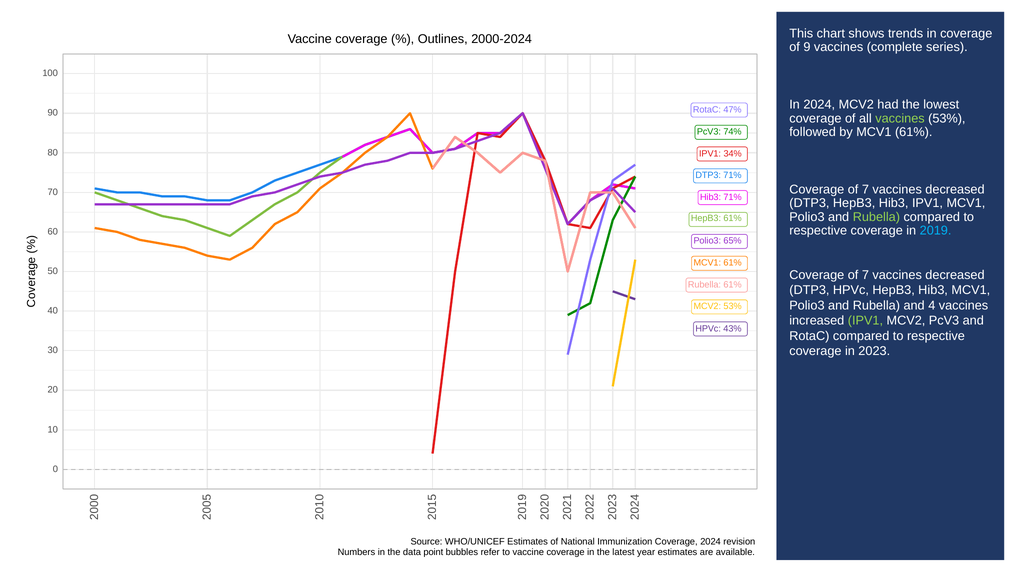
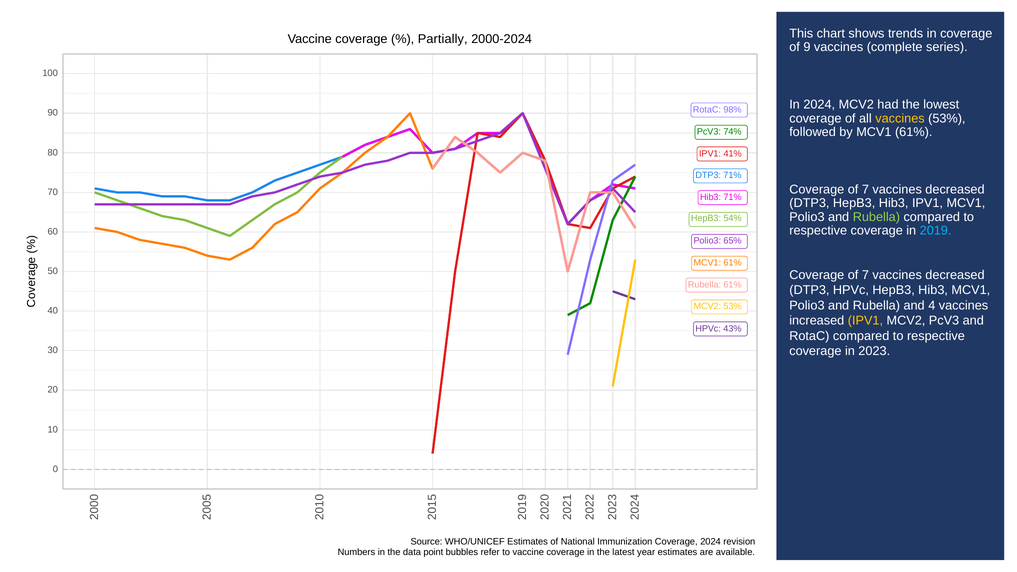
Outlines: Outlines -> Partially
47%: 47% -> 98%
vaccines at (900, 118) colour: light green -> yellow
34%: 34% -> 41%
HepB3 61%: 61% -> 54%
IPV1 at (865, 321) colour: light green -> yellow
